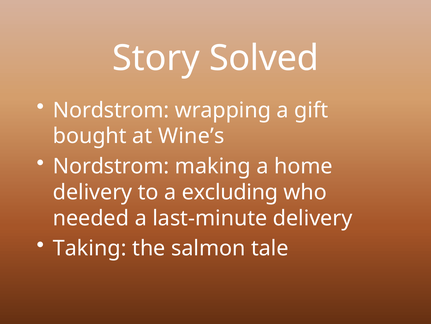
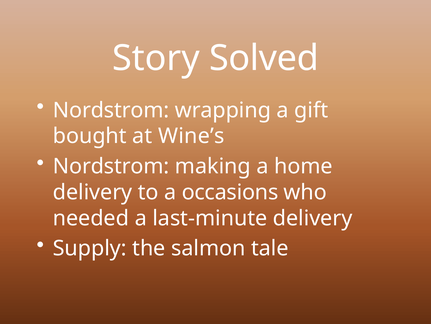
excluding: excluding -> occasions
Taking: Taking -> Supply
